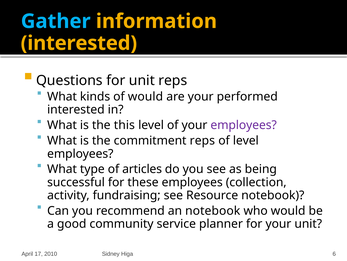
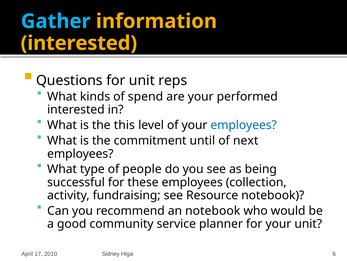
of would: would -> spend
employees at (244, 125) colour: purple -> blue
commitment reps: reps -> until
of level: level -> next
articles: articles -> people
